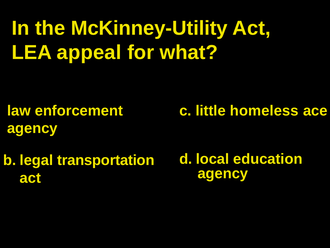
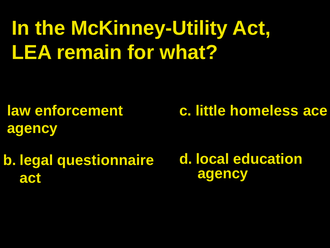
appeal: appeal -> remain
transportation: transportation -> questionnaire
